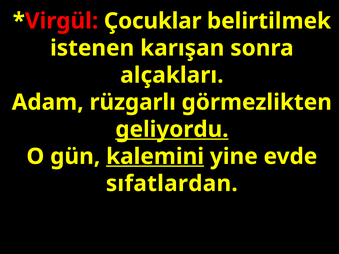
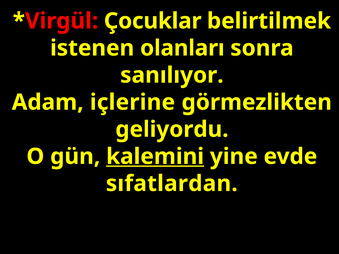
karışan: karışan -> olanları
alçakları: alçakları -> sanılıyor
rüzgarlı: rüzgarlı -> içlerine
geliyordu underline: present -> none
